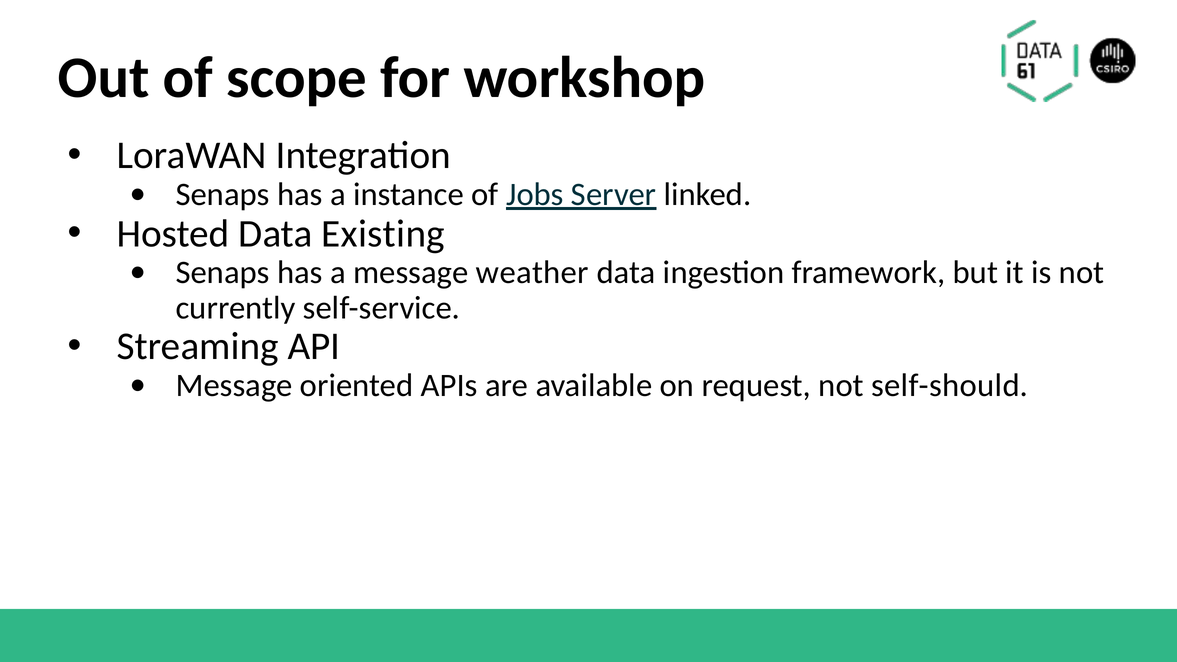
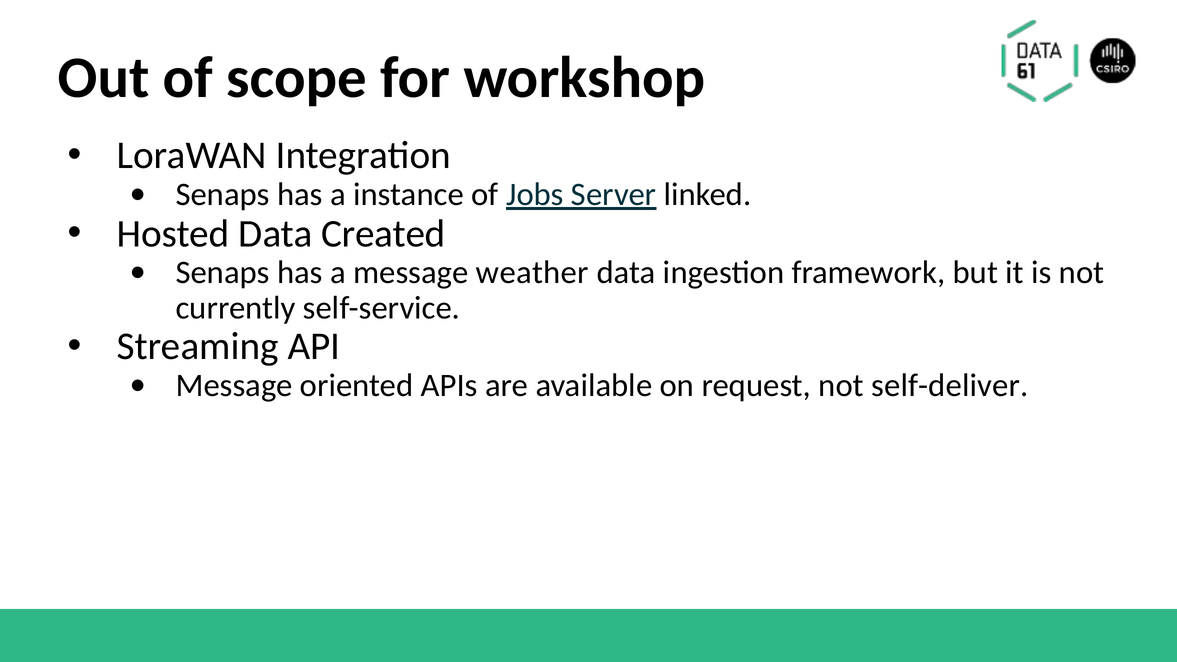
Existing: Existing -> Created
self-should: self-should -> self-deliver
